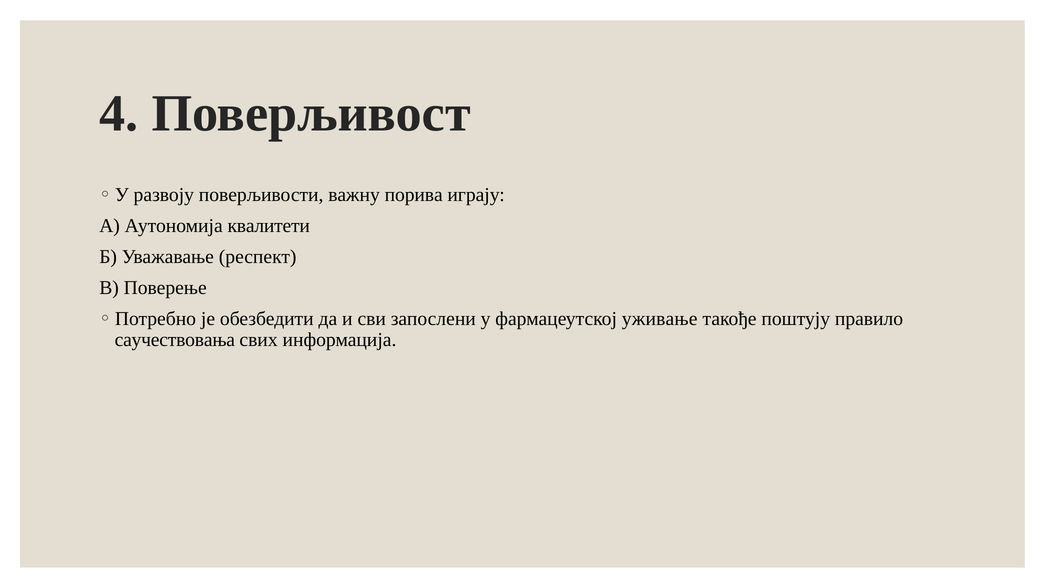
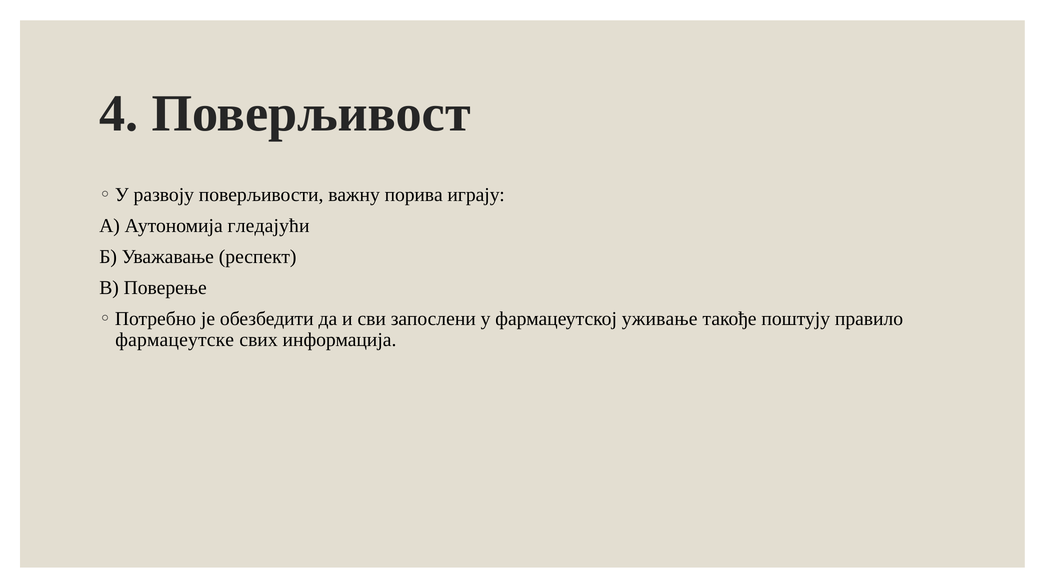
квалитети: квалитети -> гледајући
саучествовања: саучествовања -> фармацеутске
